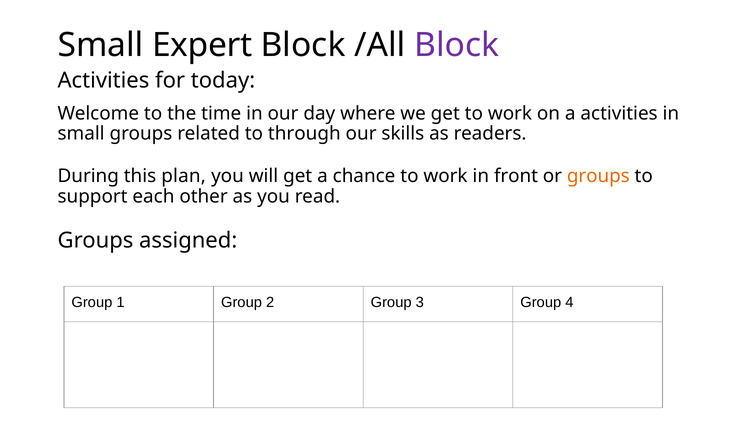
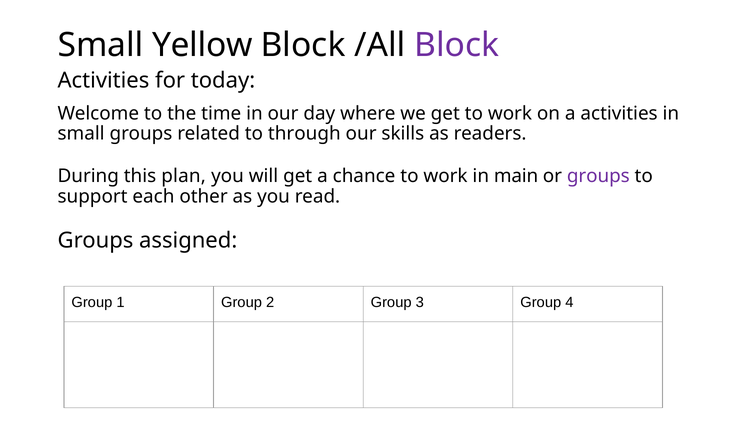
Expert: Expert -> Yellow
front: front -> main
groups at (598, 176) colour: orange -> purple
